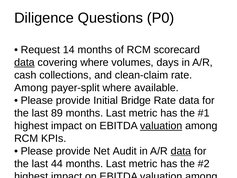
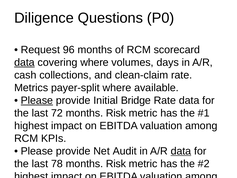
14: 14 -> 96
Among at (31, 88): Among -> Metrics
Please at (37, 100) underline: none -> present
89: 89 -> 72
Last at (116, 113): Last -> Risk
valuation at (161, 126) underline: present -> none
44: 44 -> 78
Last at (116, 163): Last -> Risk
